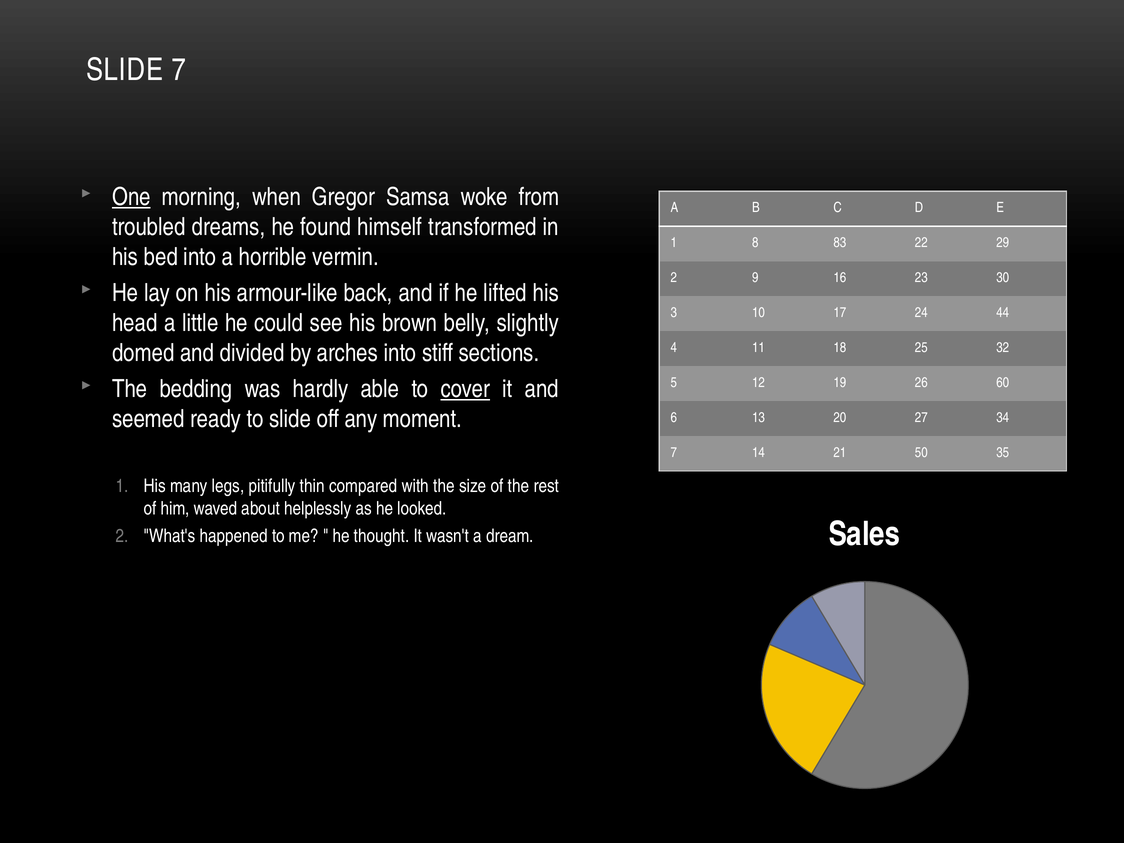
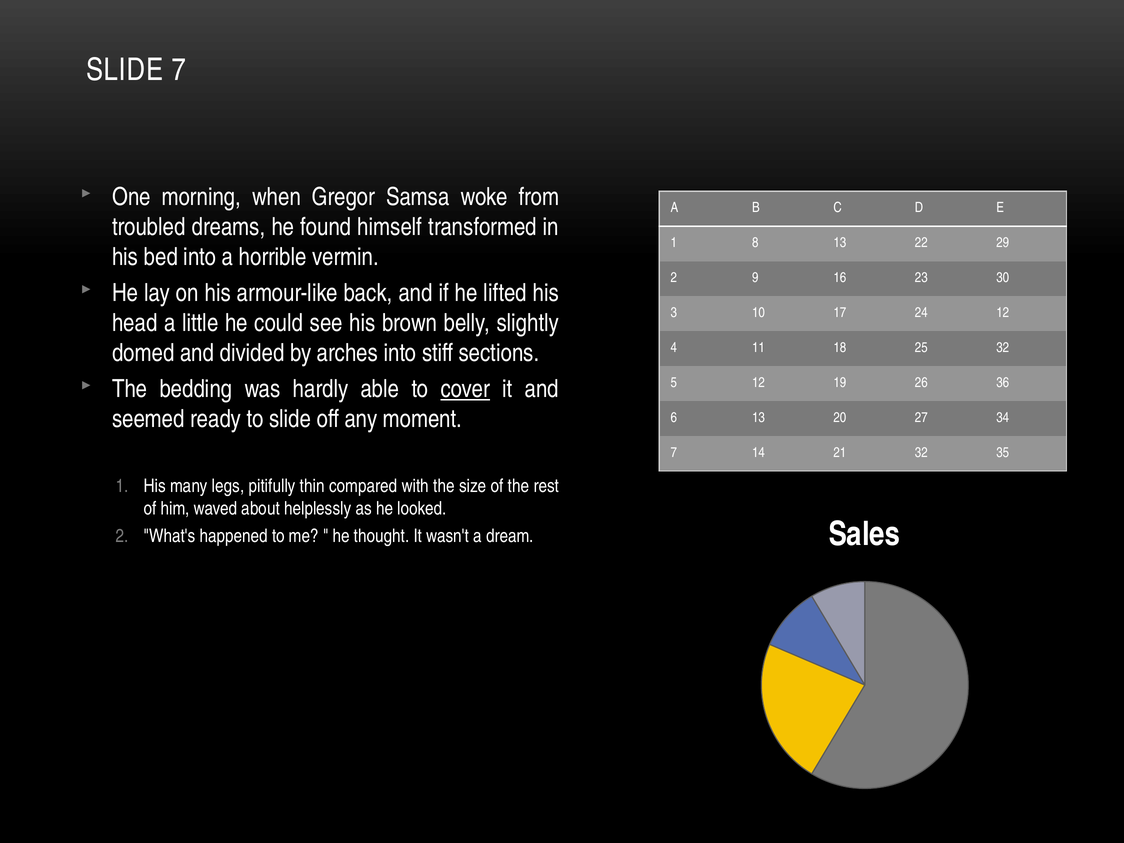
One underline: present -> none
8 83: 83 -> 13
24 44: 44 -> 12
60: 60 -> 36
21 50: 50 -> 32
